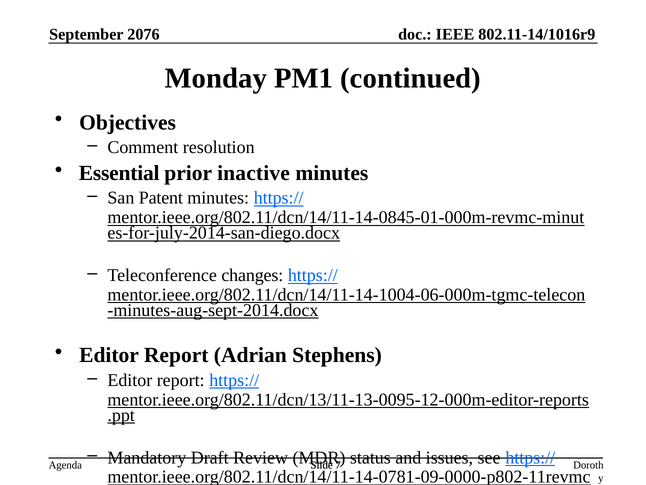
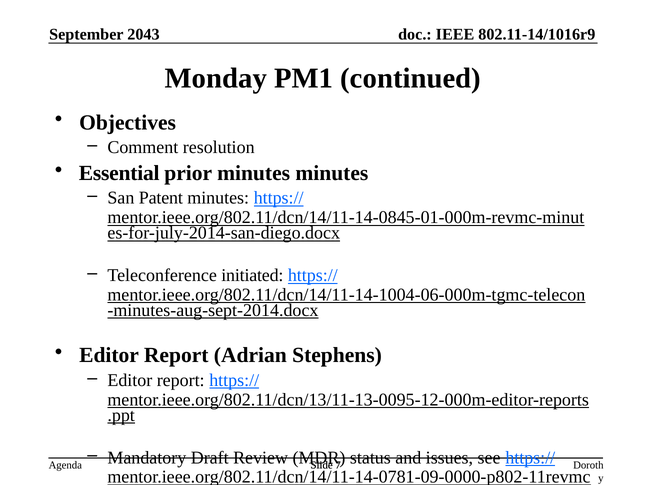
2076: 2076 -> 2043
prior inactive: inactive -> minutes
changes: changes -> initiated
